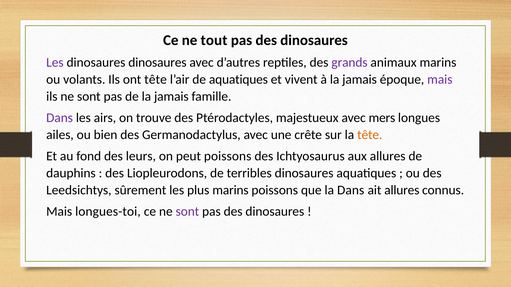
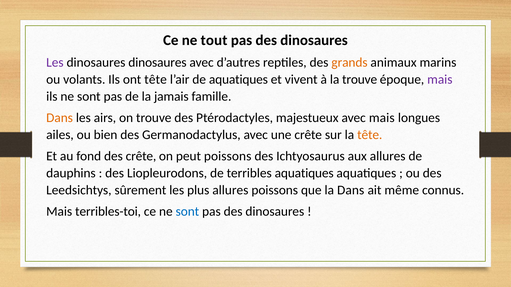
grands colour: purple -> orange
à la jamais: jamais -> trouve
Dans at (60, 118) colour: purple -> orange
avec mers: mers -> mais
des leurs: leurs -> crête
terribles dinosaures: dinosaures -> aquatiques
plus marins: marins -> allures
ait allures: allures -> même
longues-toi: longues-toi -> terribles-toi
sont at (187, 212) colour: purple -> blue
